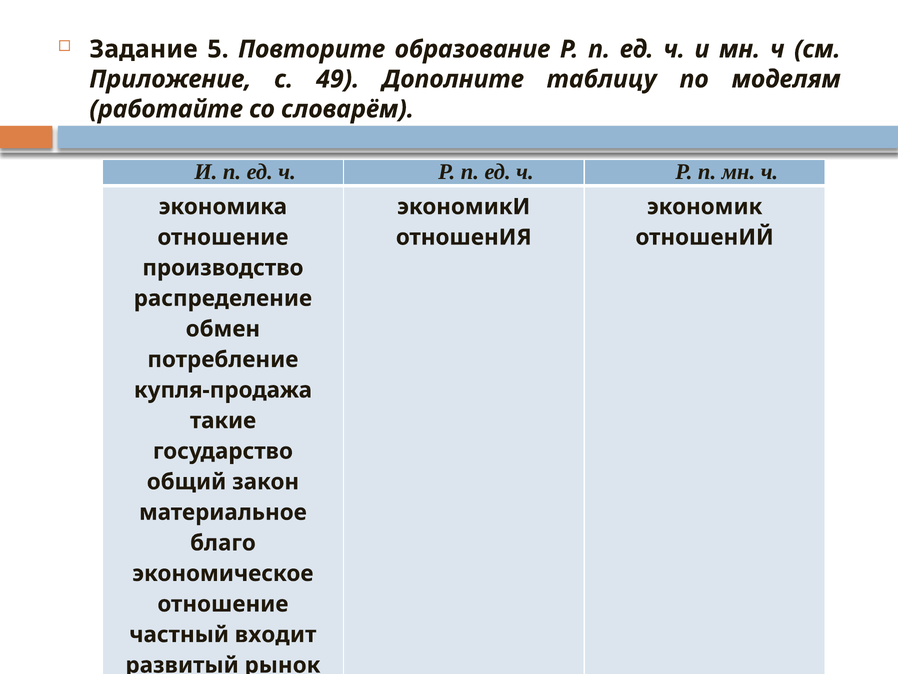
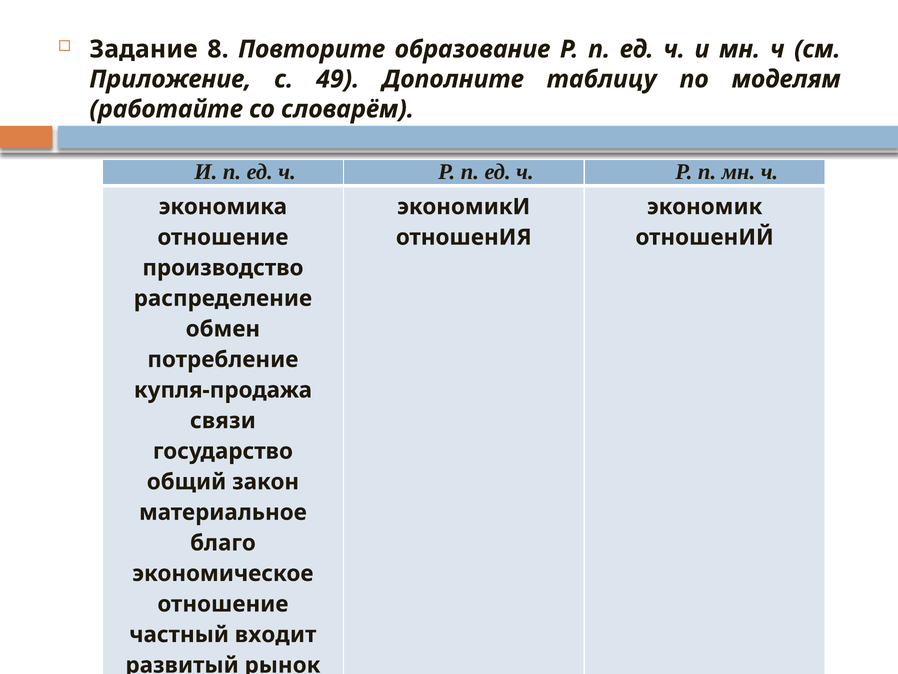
5: 5 -> 8
такие: такие -> связи
